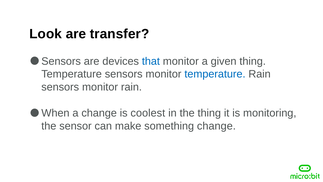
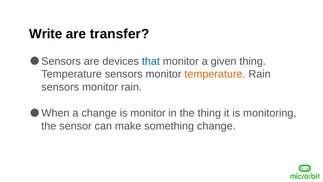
Look: Look -> Write
temperature at (215, 74) colour: blue -> orange
is coolest: coolest -> monitor
